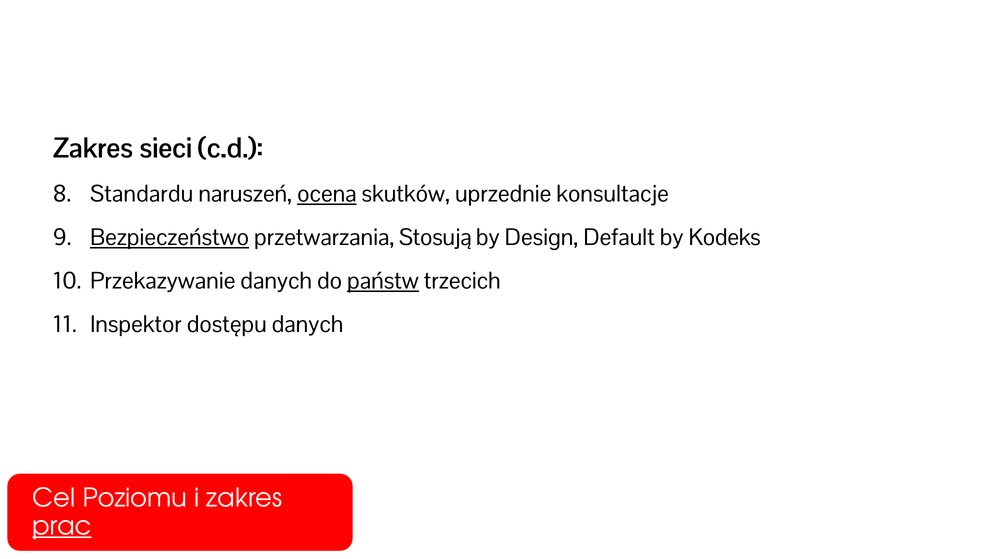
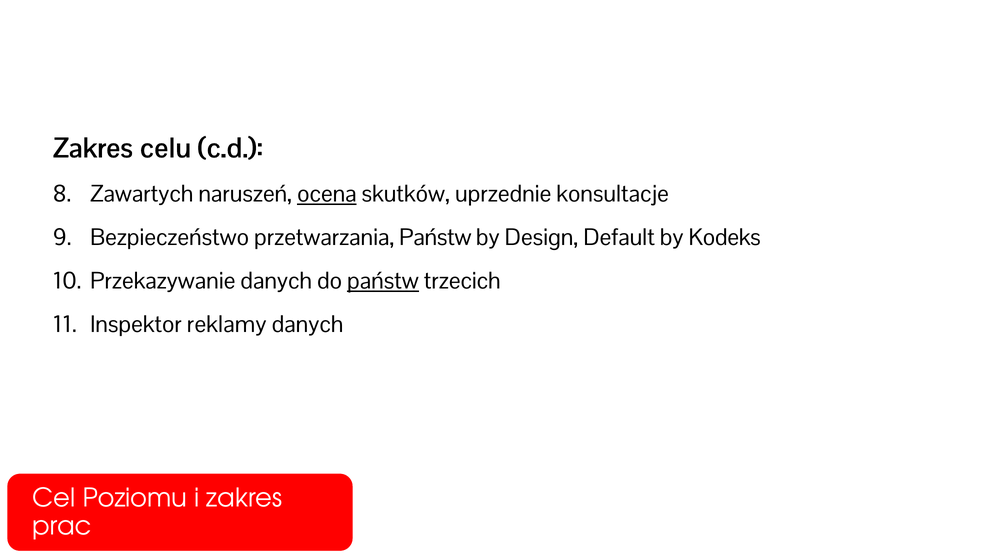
sieci: sieci -> celu
Standardu: Standardu -> Zawartych
Bezpieczeństwo underline: present -> none
przetwarzania Stosują: Stosują -> Państw
dostępu: dostępu -> reklamy
prac underline: present -> none
